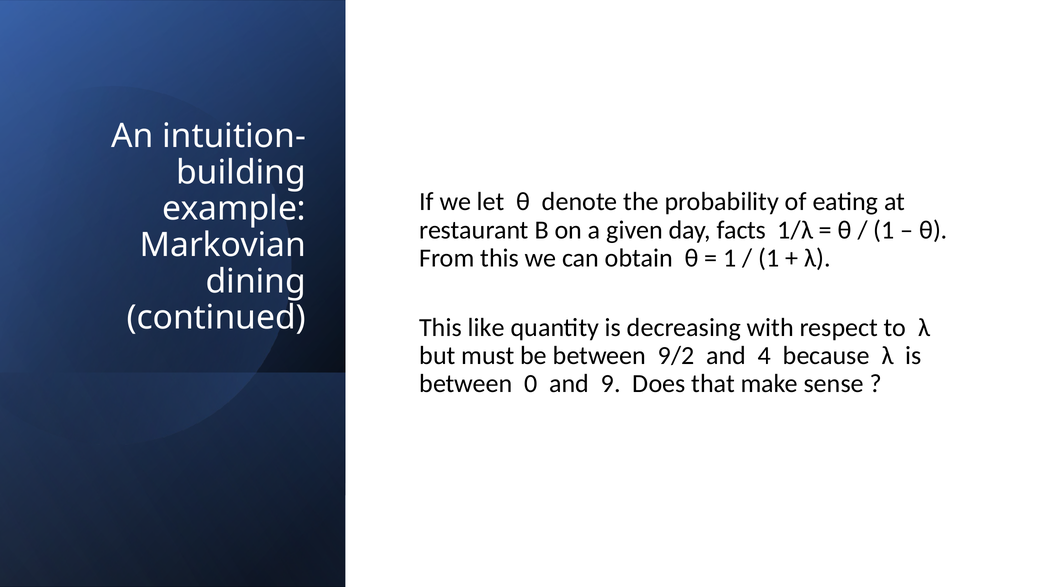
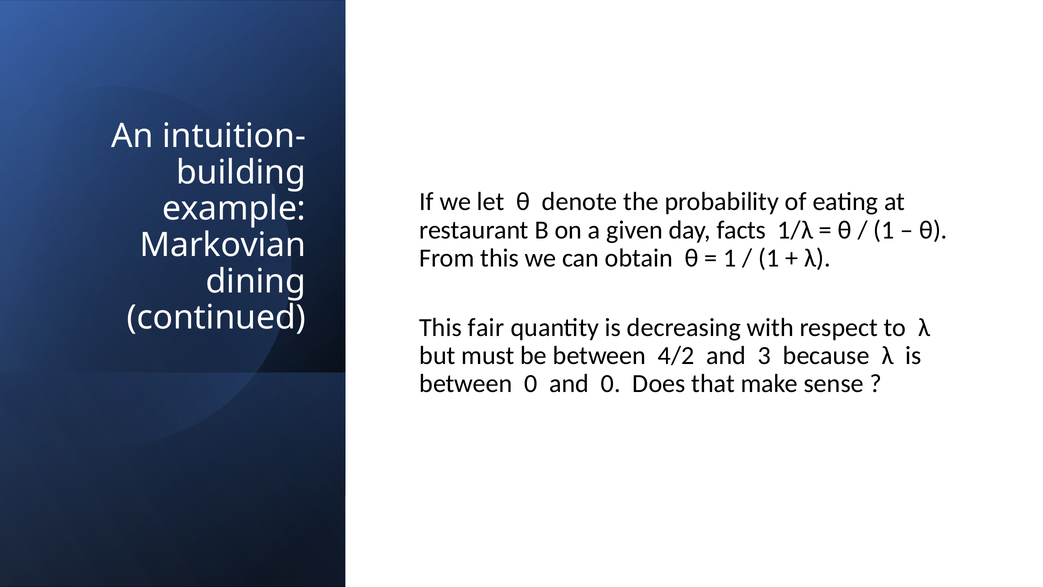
like: like -> fair
9/2: 9/2 -> 4/2
4: 4 -> 3
and 9: 9 -> 0
